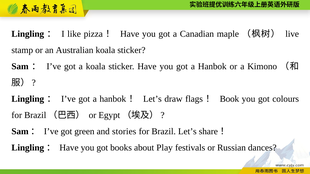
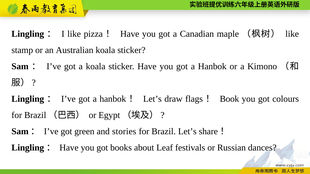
live at (292, 34): live -> like
Play: Play -> Leaf
